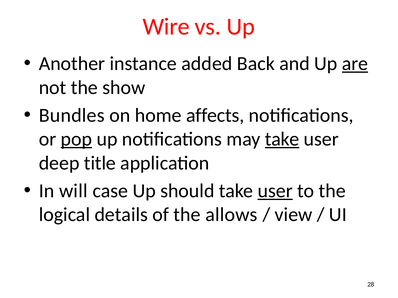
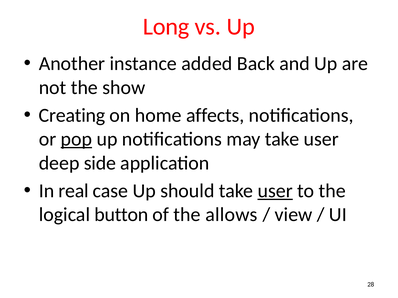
Wire: Wire -> Long
are underline: present -> none
Bundles: Bundles -> Creating
take at (282, 139) underline: present -> none
title: title -> side
will: will -> real
details: details -> button
